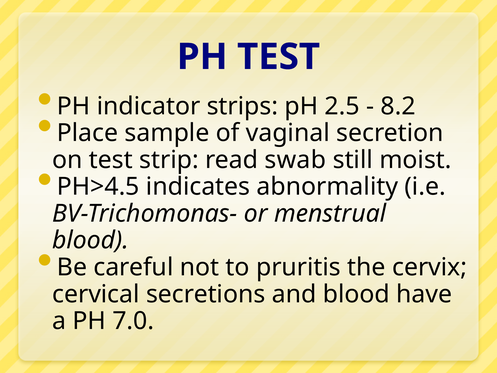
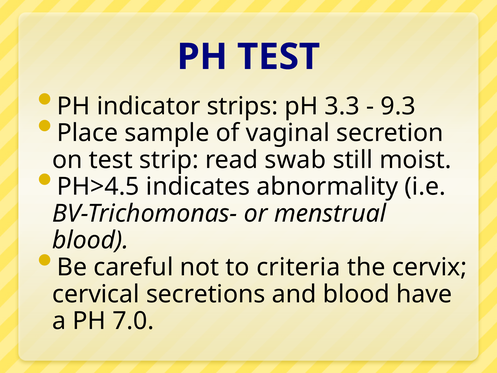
2.5: 2.5 -> 3.3
8.2: 8.2 -> 9.3
pruritis: pruritis -> criteria
